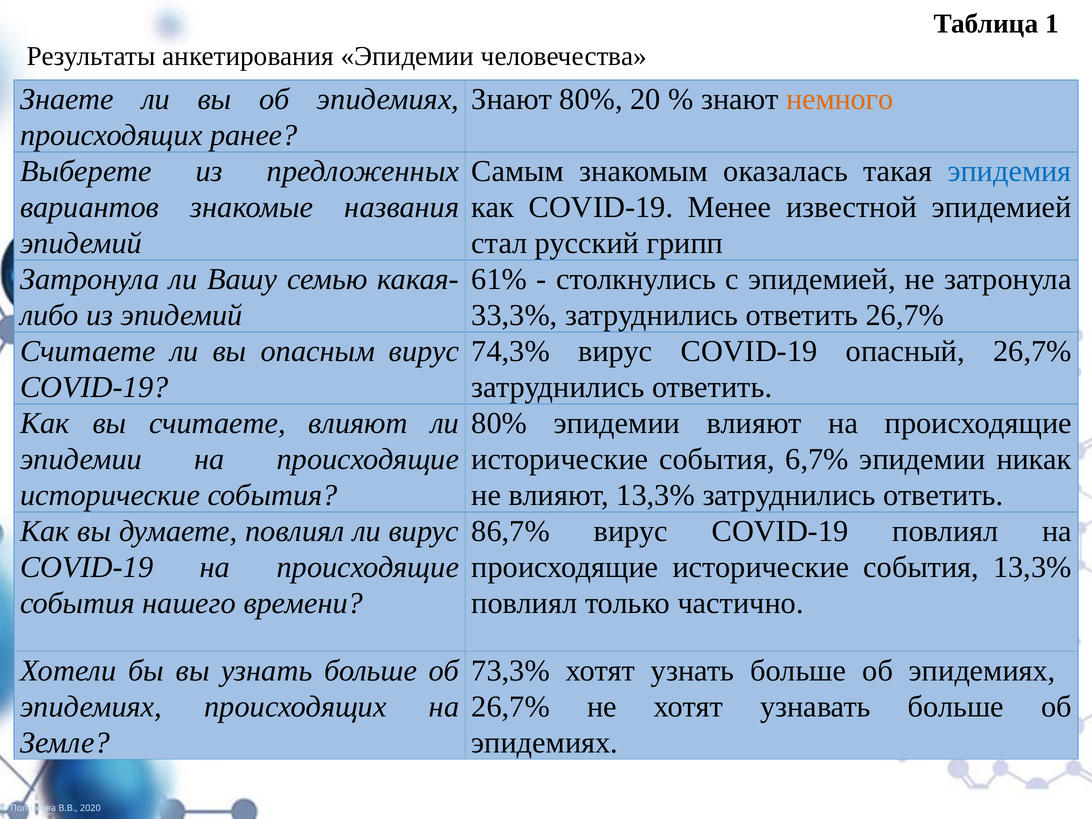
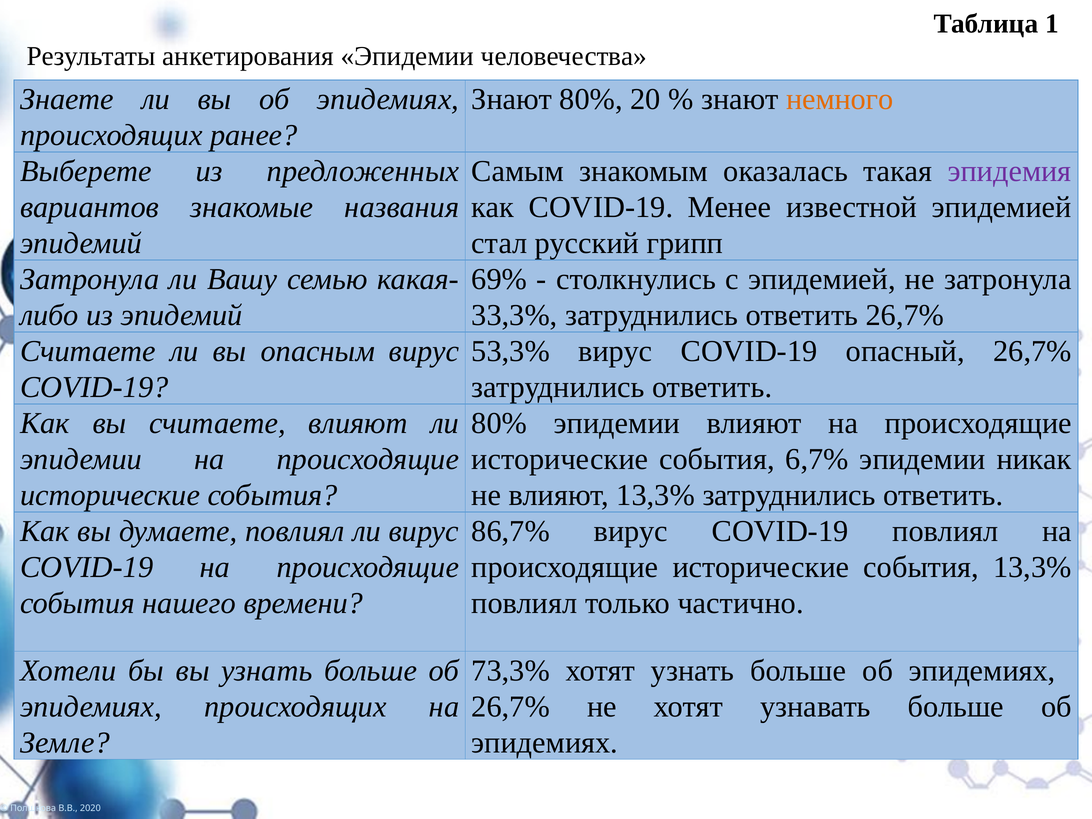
эпидемия colour: blue -> purple
61%: 61% -> 69%
74,3%: 74,3% -> 53,3%
